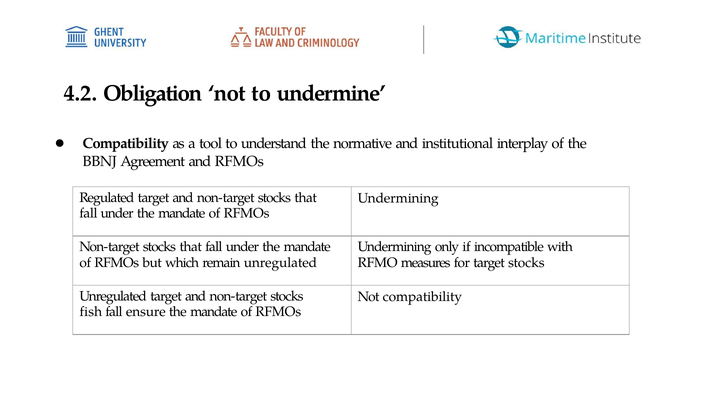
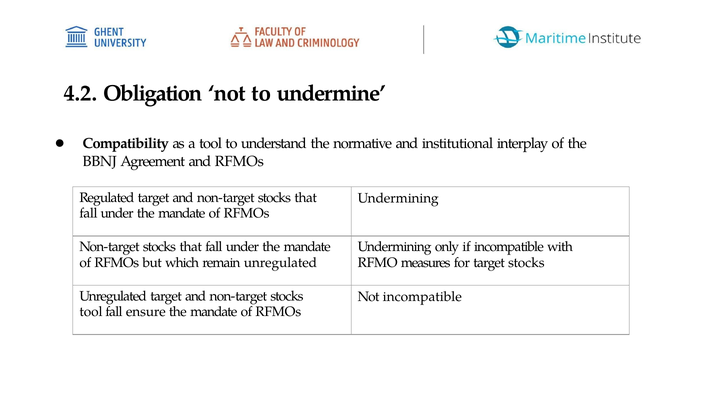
Not compatibility: compatibility -> incompatible
fish at (91, 312): fish -> tool
